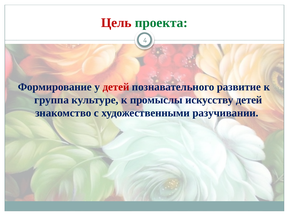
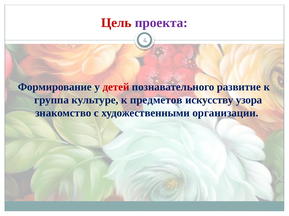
проекта colour: green -> purple
промыслы: промыслы -> предметов
искусству детей: детей -> узора
разучивании: разучивании -> организации
